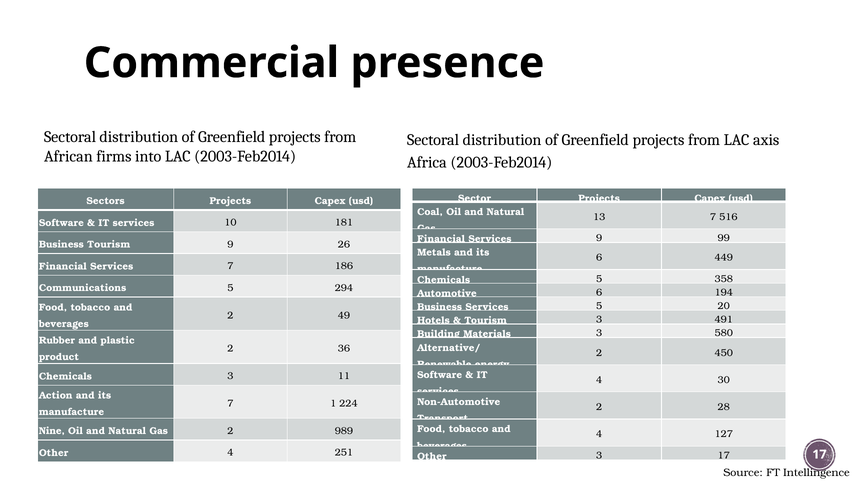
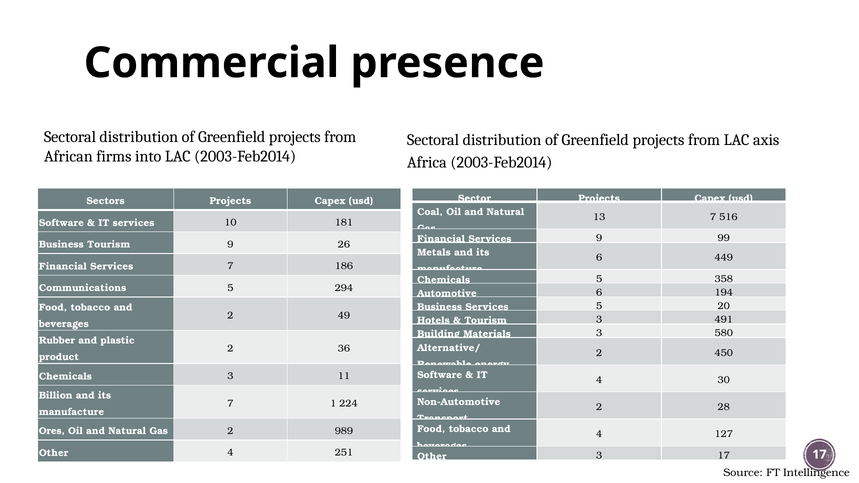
Action: Action -> Billion
Nine: Nine -> Ores
